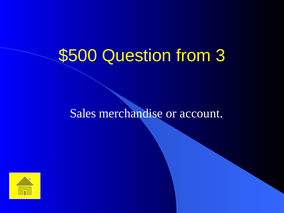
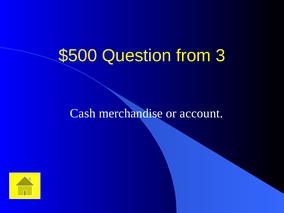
Sales: Sales -> Cash
